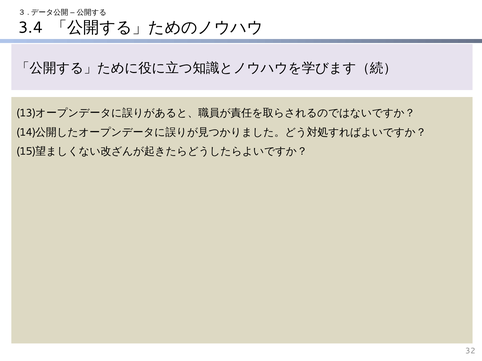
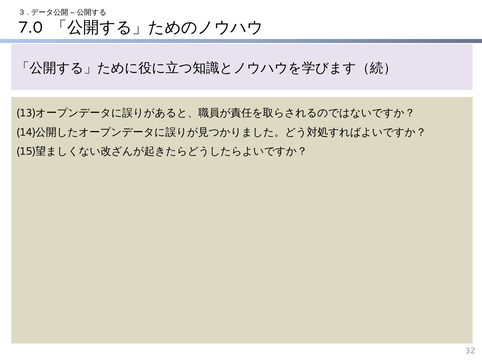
3.4: 3.4 -> 7.0
